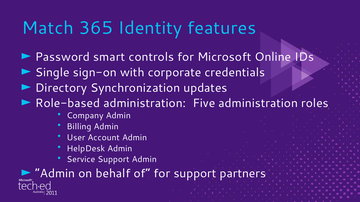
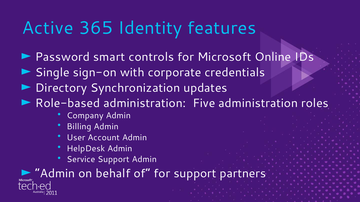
Match: Match -> Active
